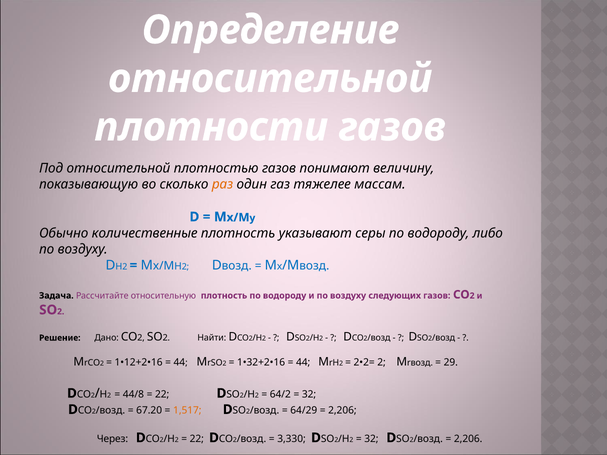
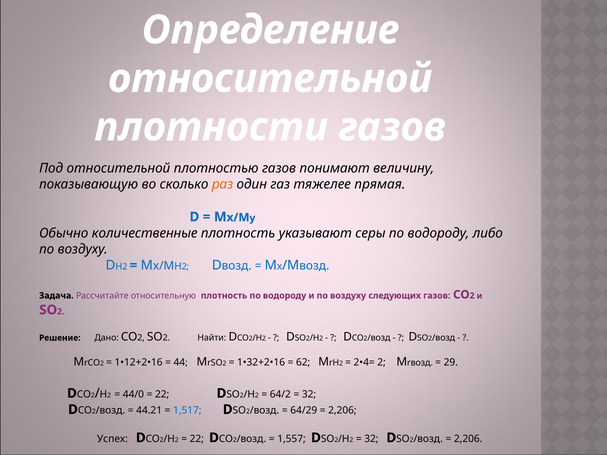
массам: массам -> прямая
44 at (303, 363): 44 -> 62
2•2=: 2•2= -> 2•4=
44/8: 44/8 -> 44/0
67.20: 67.20 -> 44.21
1,517 colour: orange -> blue
Через: Через -> Успех
3,330: 3,330 -> 1,557
